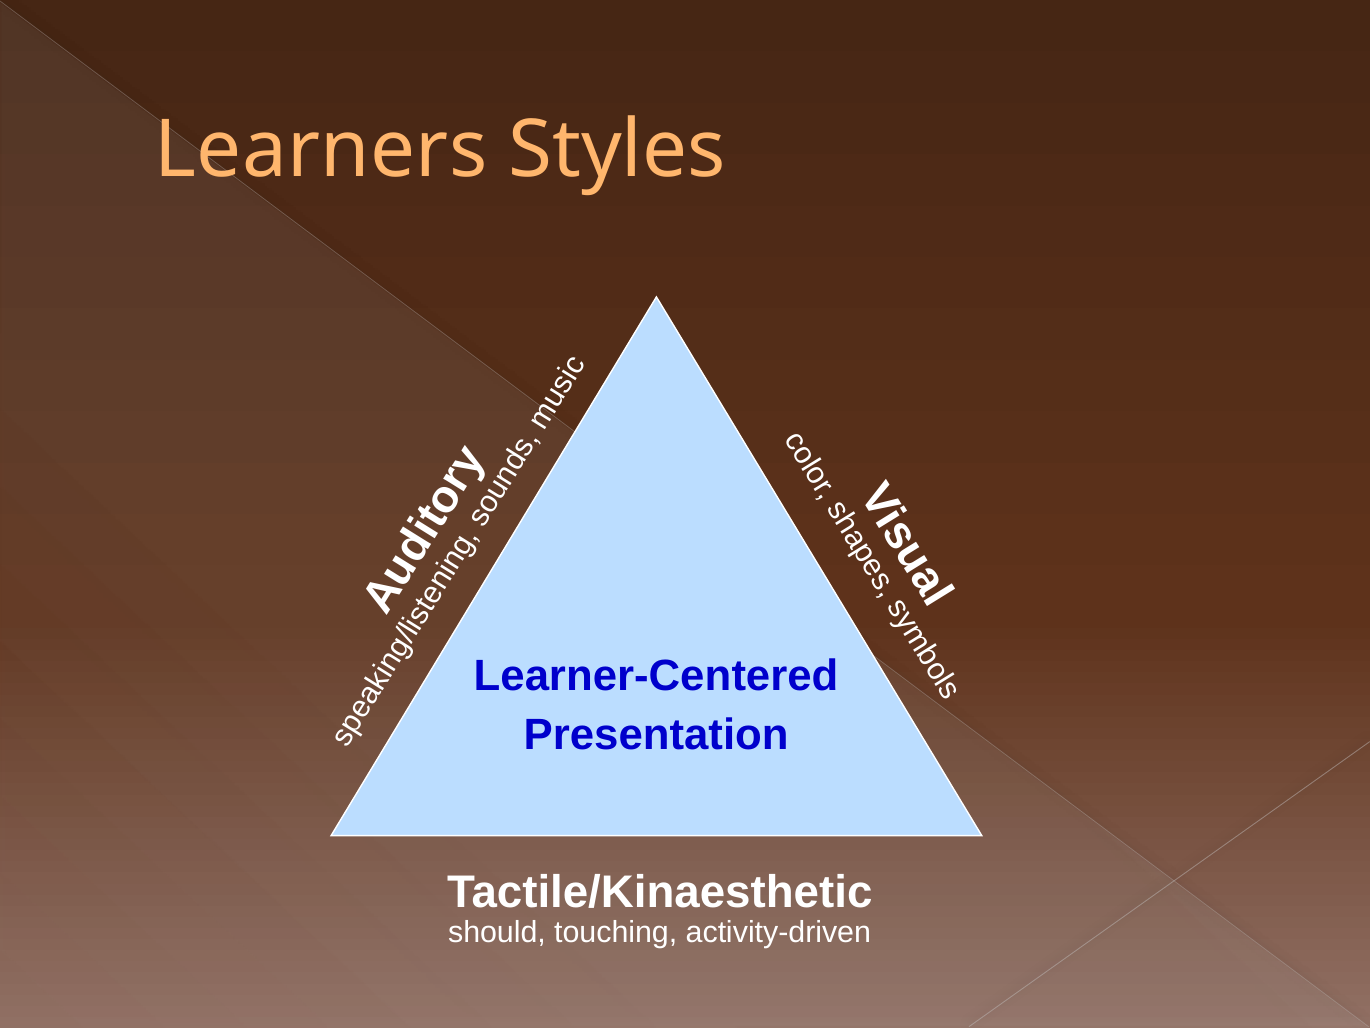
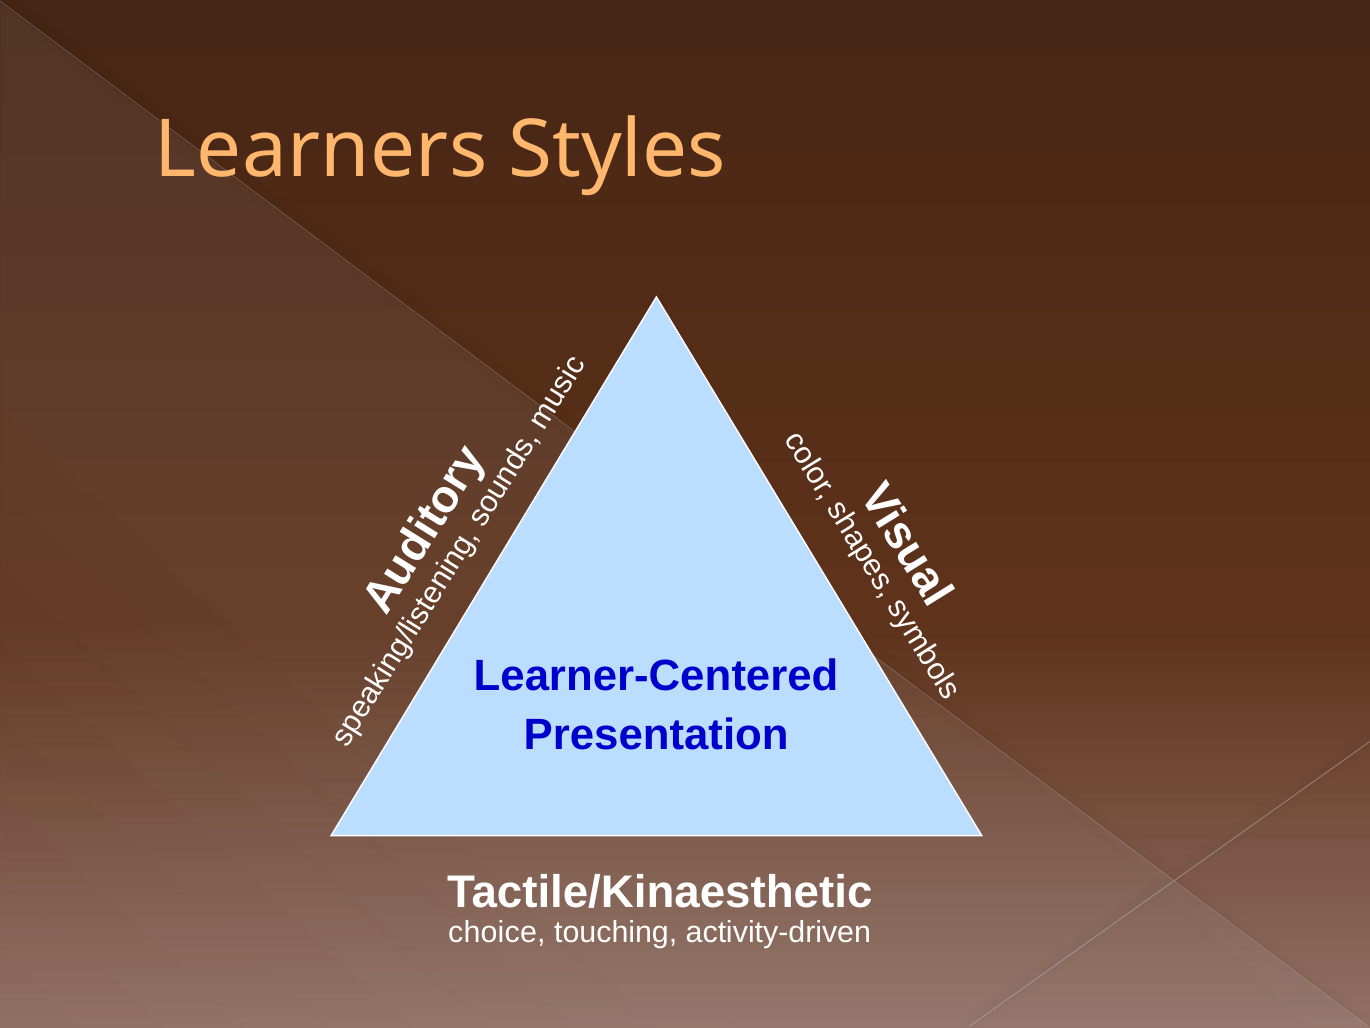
should: should -> choice
